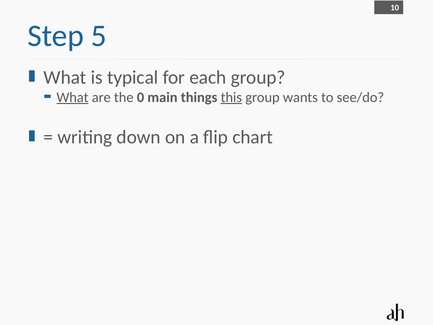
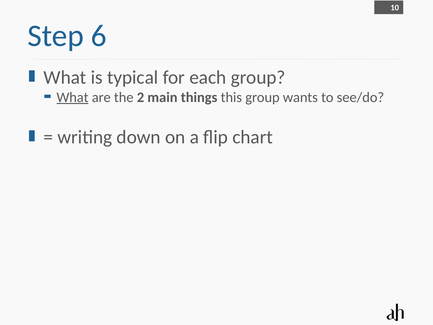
5: 5 -> 6
0: 0 -> 2
this underline: present -> none
